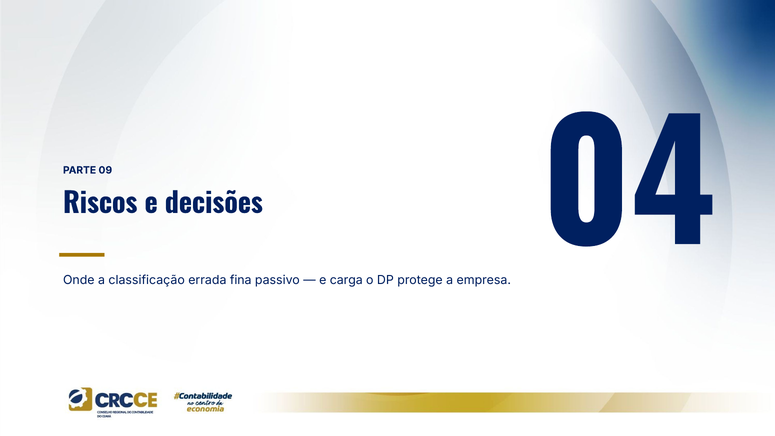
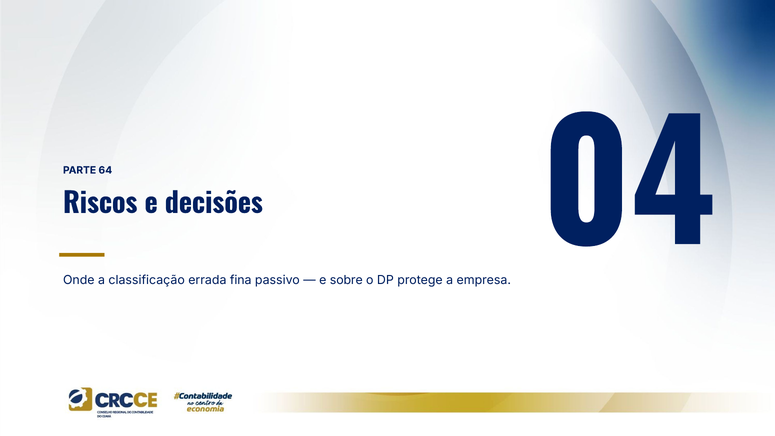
09: 09 -> 64
carga: carga -> sobre
